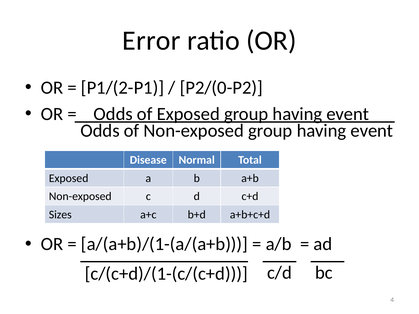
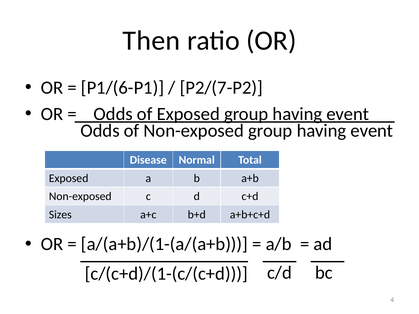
Error: Error -> Then
P1/(2-P1: P1/(2-P1 -> P1/(6-P1
P2/(0-P2: P2/(0-P2 -> P2/(7-P2
